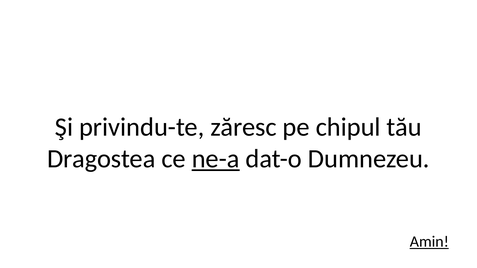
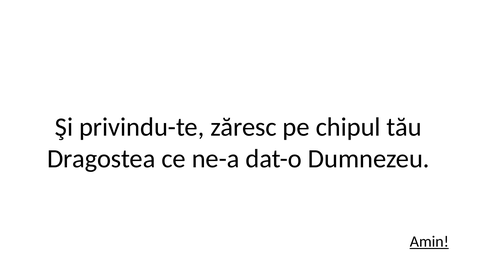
ne-a underline: present -> none
